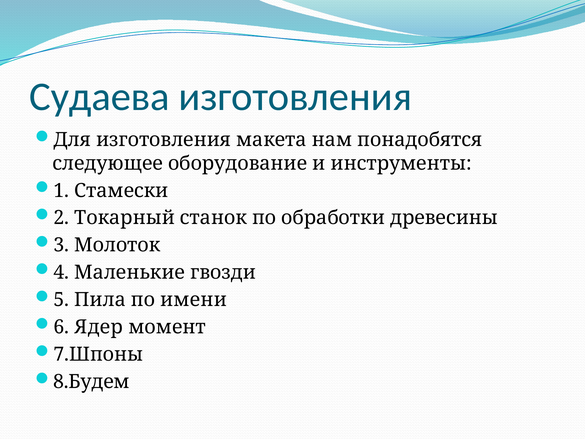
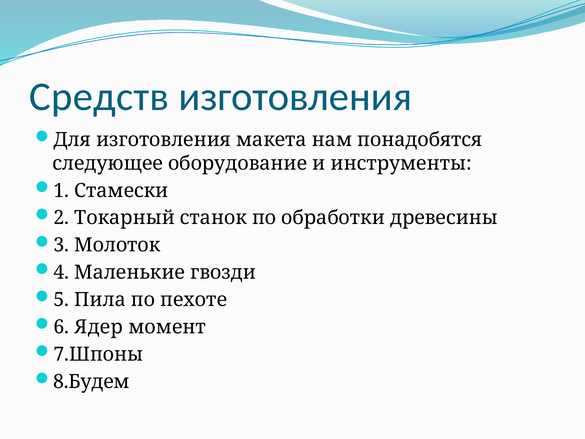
Судаева: Судаева -> Средств
имени: имени -> пехоте
